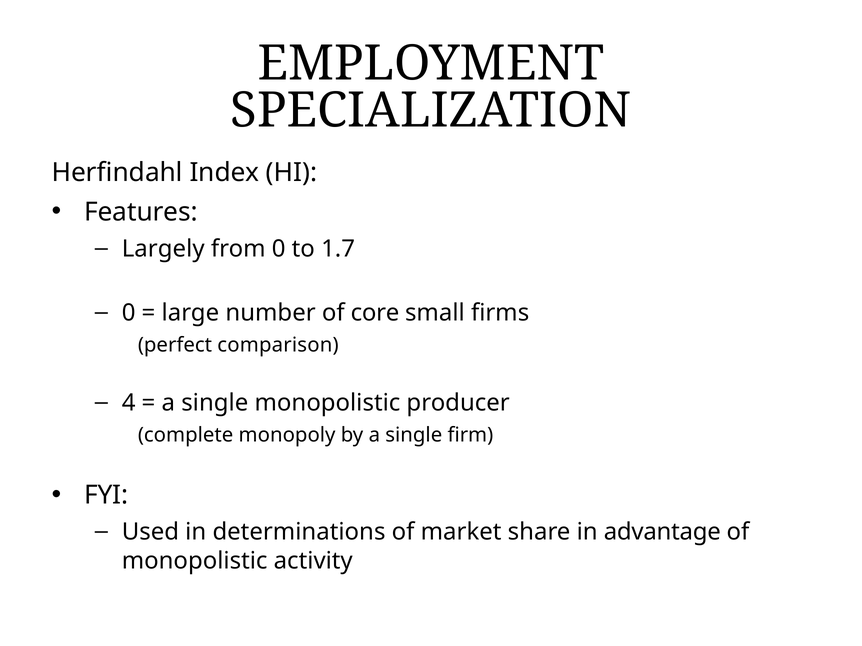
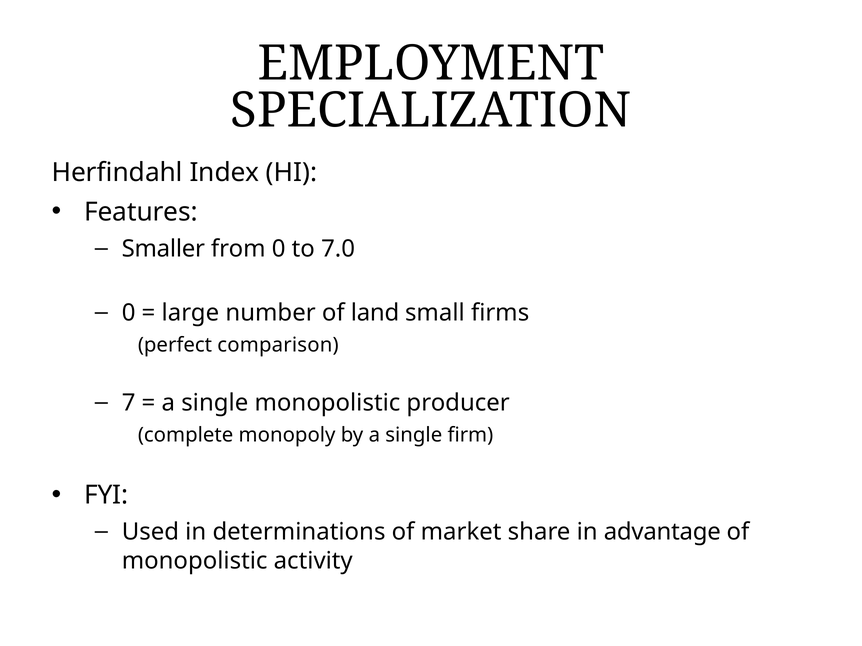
Largely: Largely -> Smaller
1.7: 1.7 -> 7.0
core: core -> land
4: 4 -> 7
